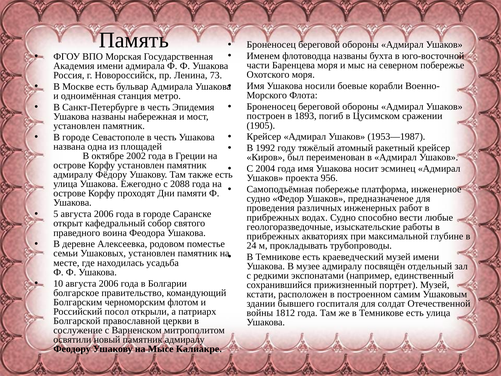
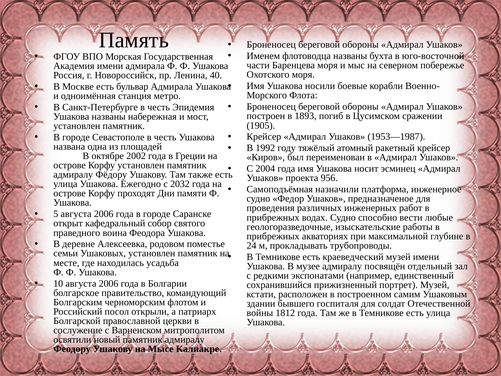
73: 73 -> 40
2088: 2088 -> 2032
Самоподъёмная побережье: побережье -> назначили
